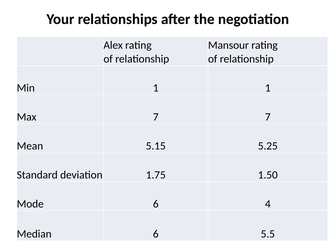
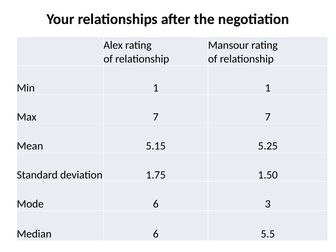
4: 4 -> 3
